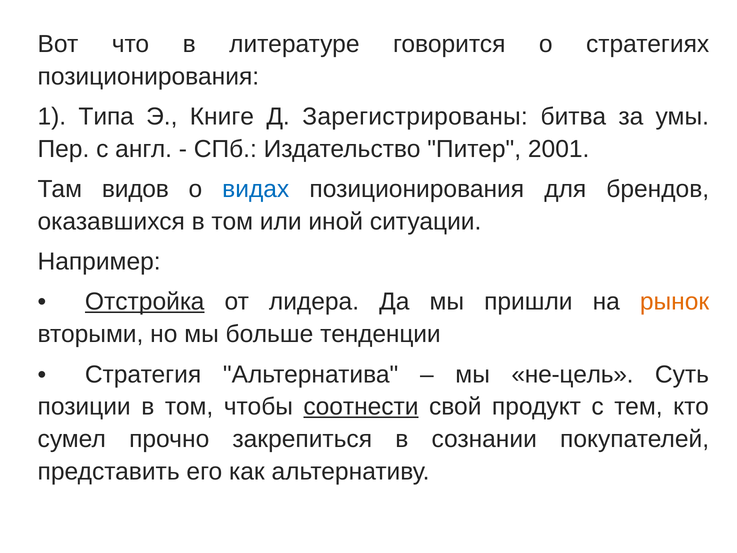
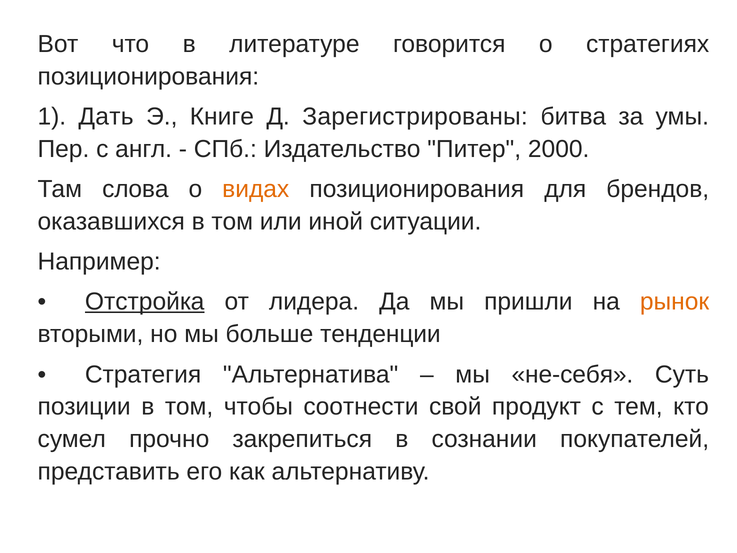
Типа: Типа -> Дать
2001: 2001 -> 2000
видов: видов -> слова
видах colour: blue -> orange
не-цель: не-цель -> не-себя
соотнести underline: present -> none
